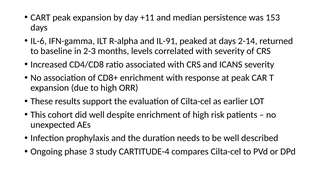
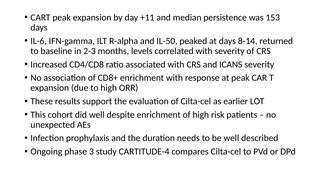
IL-91: IL-91 -> IL-50
2-14: 2-14 -> 8-14
